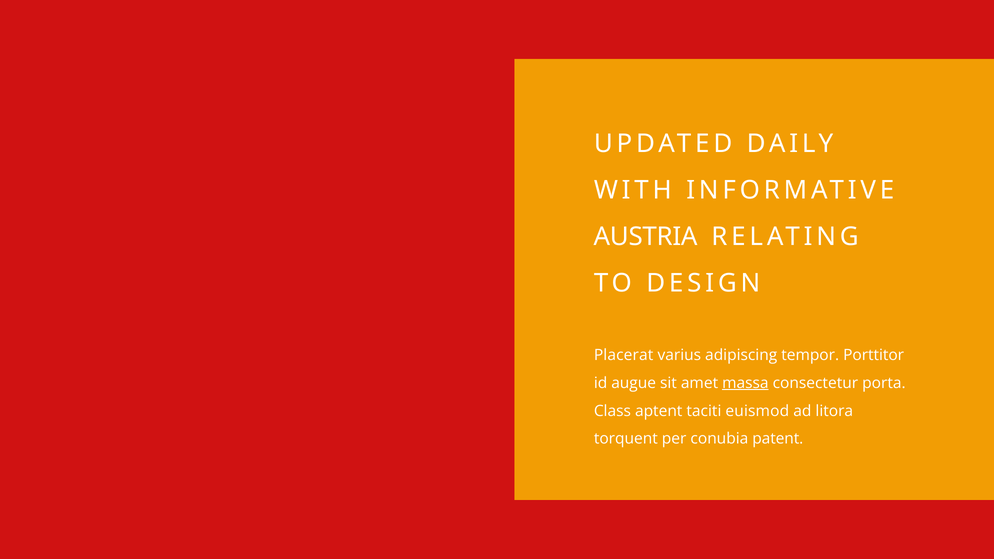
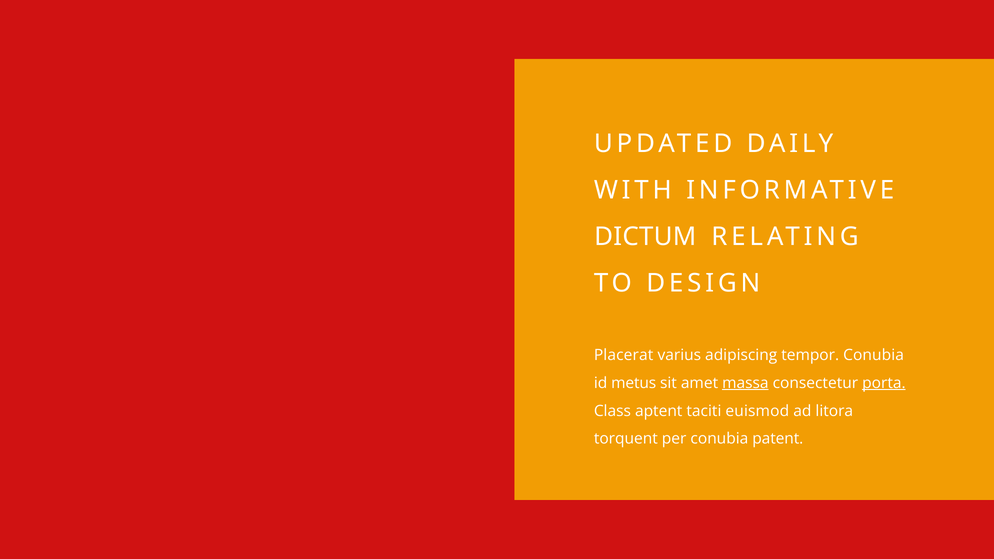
AUSTRIA: AUSTRIA -> DICTUM
tempor Porttitor: Porttitor -> Conubia
augue: augue -> metus
porta underline: none -> present
